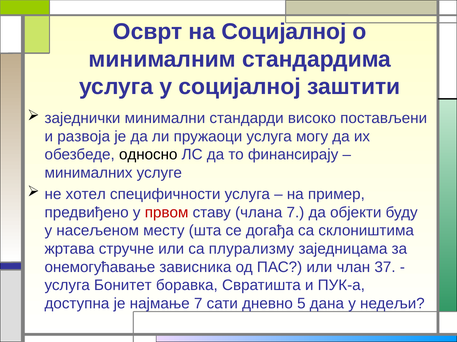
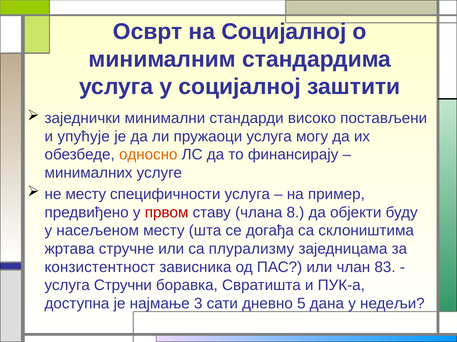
развоја: развоја -> упућује
односно colour: black -> orange
не хотел: хотел -> месту
члана 7: 7 -> 8
онемогућавање: онемогућавање -> конзистентност
37: 37 -> 83
Бонитет: Бонитет -> Стручни
најмање 7: 7 -> 3
